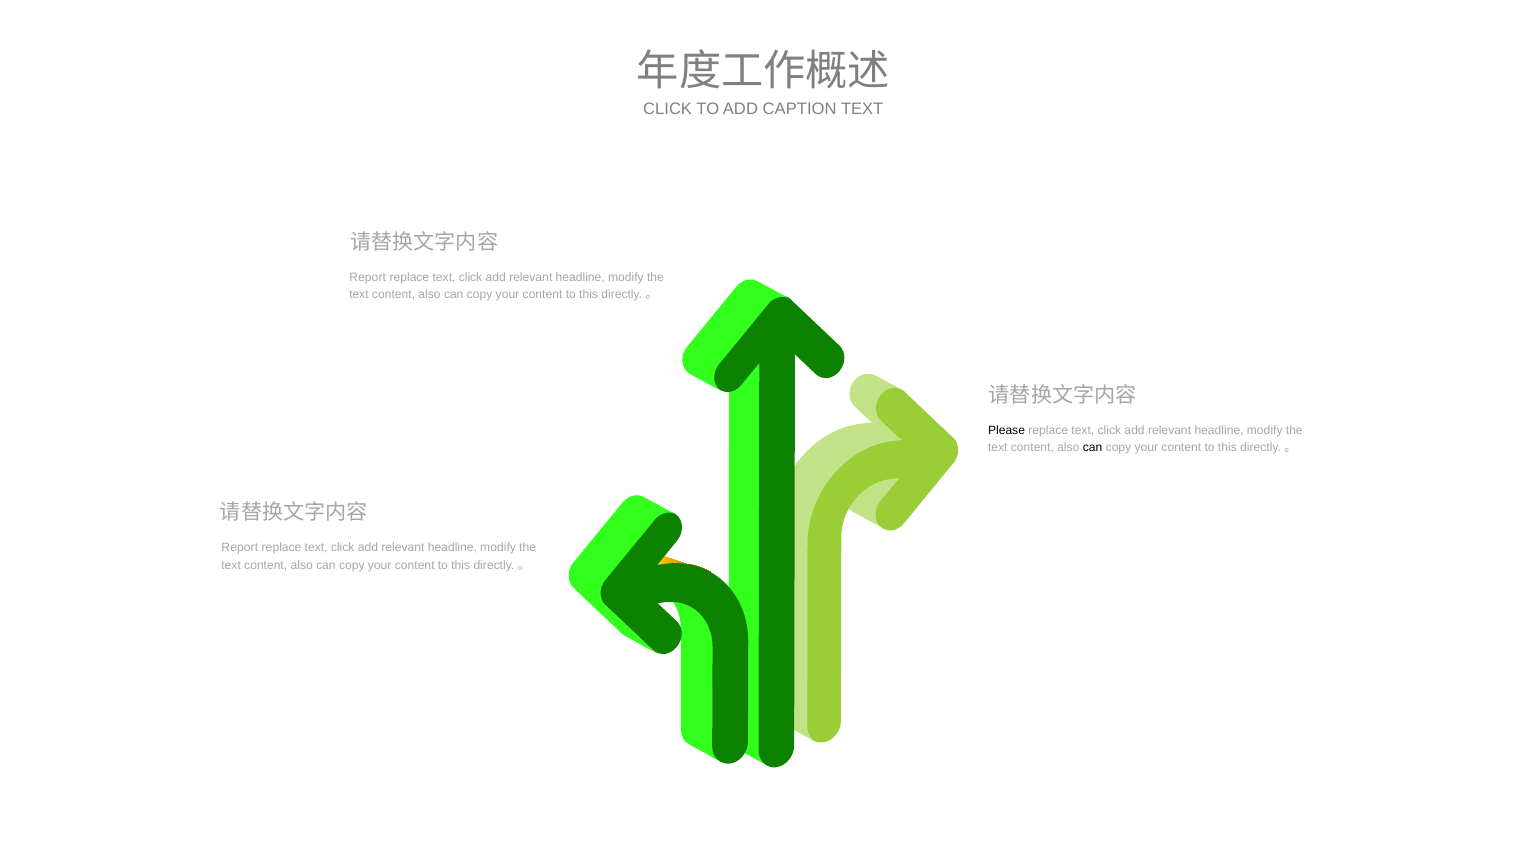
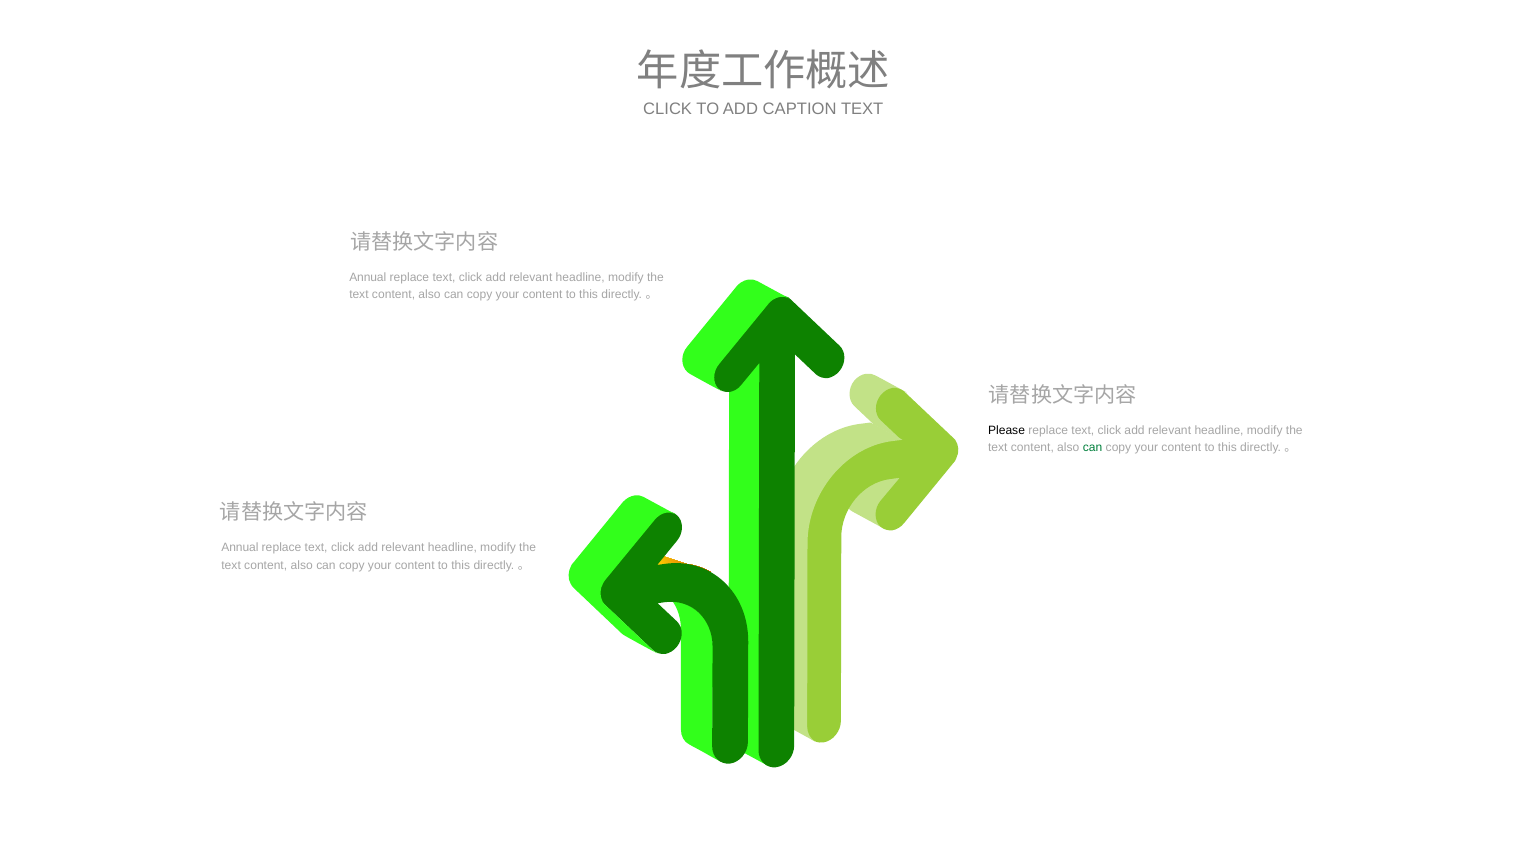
Report at (368, 278): Report -> Annual
can at (1093, 448) colour: black -> green
Report at (240, 548): Report -> Annual
